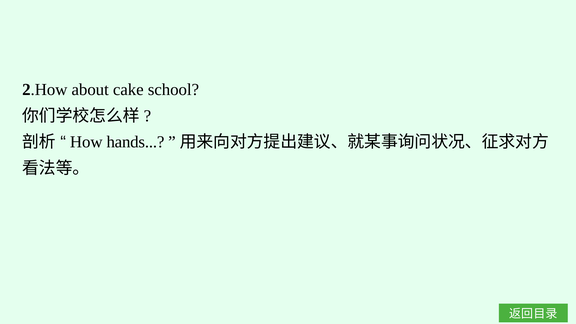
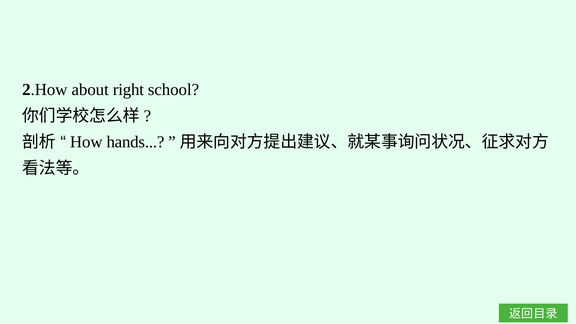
cake: cake -> right
